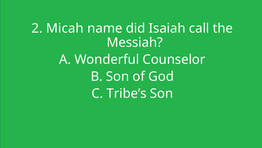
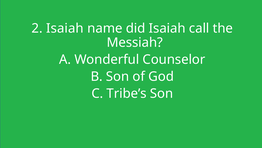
2 Micah: Micah -> Isaiah
